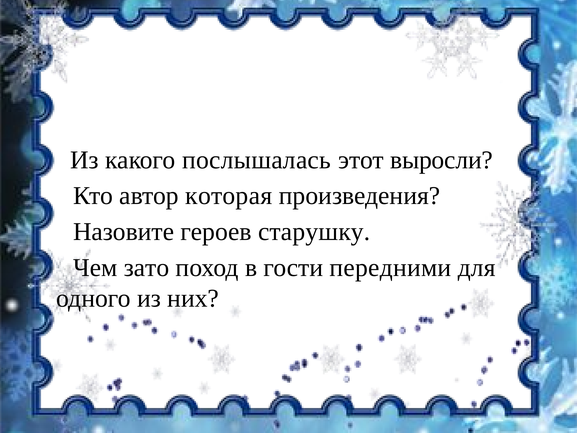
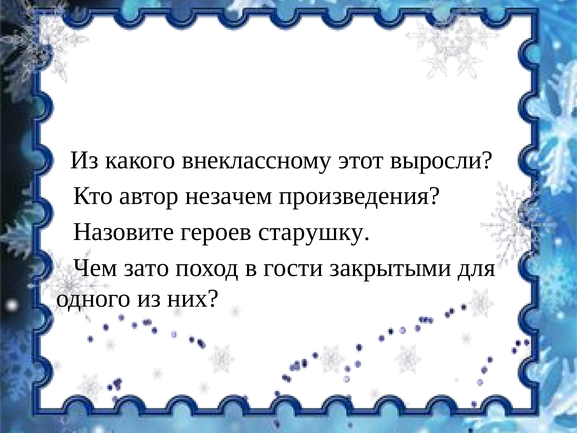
послышалась: послышалась -> внеклассному
которая: которая -> незачем
передними: передними -> закрытыми
